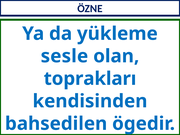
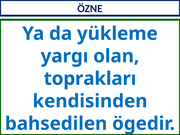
sesle: sesle -> yargı
